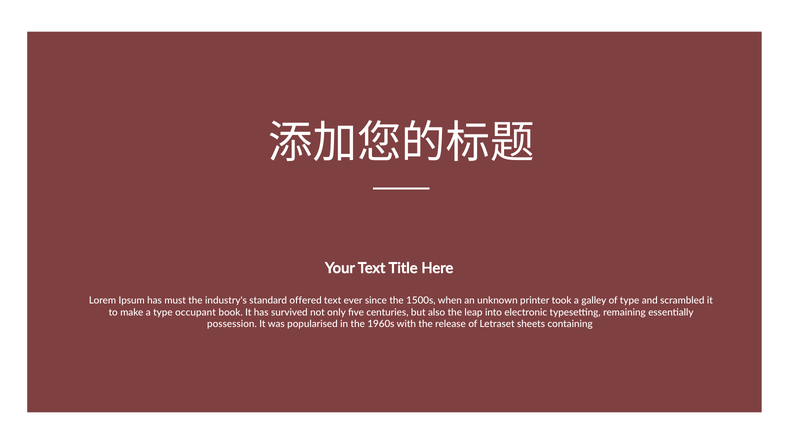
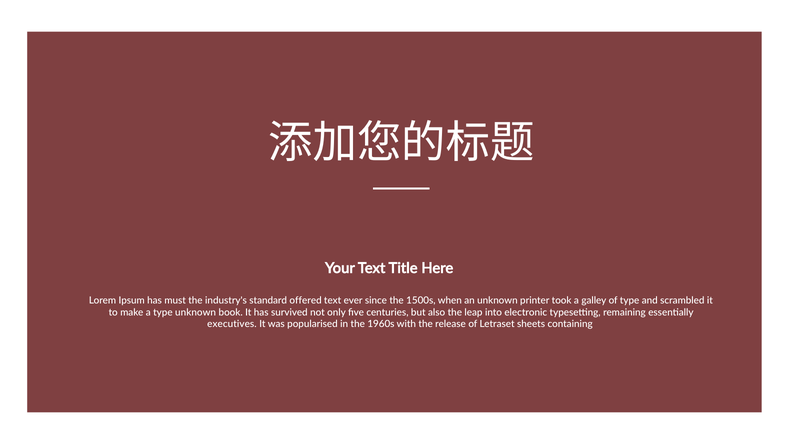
type occupant: occupant -> unknown
possession: possession -> executives
